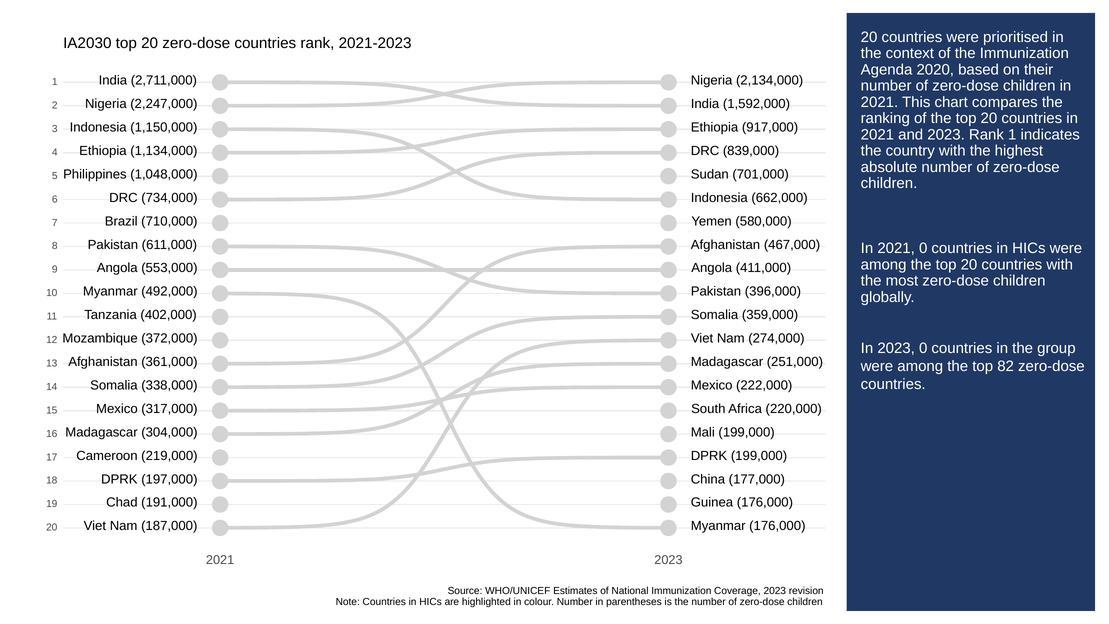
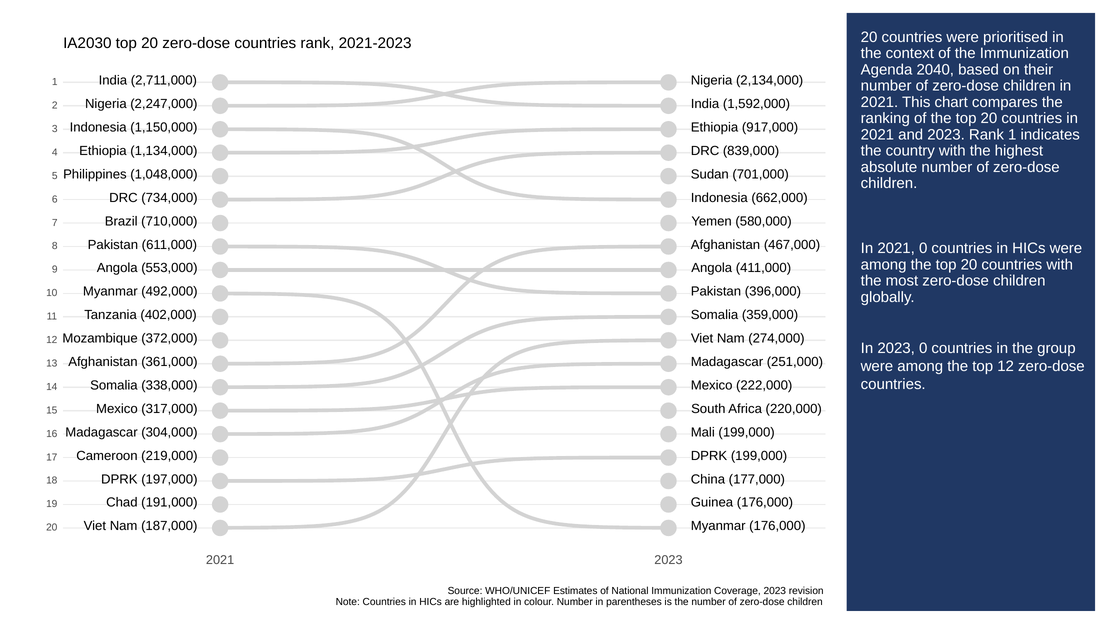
2020: 2020 -> 2040
top 82: 82 -> 12
